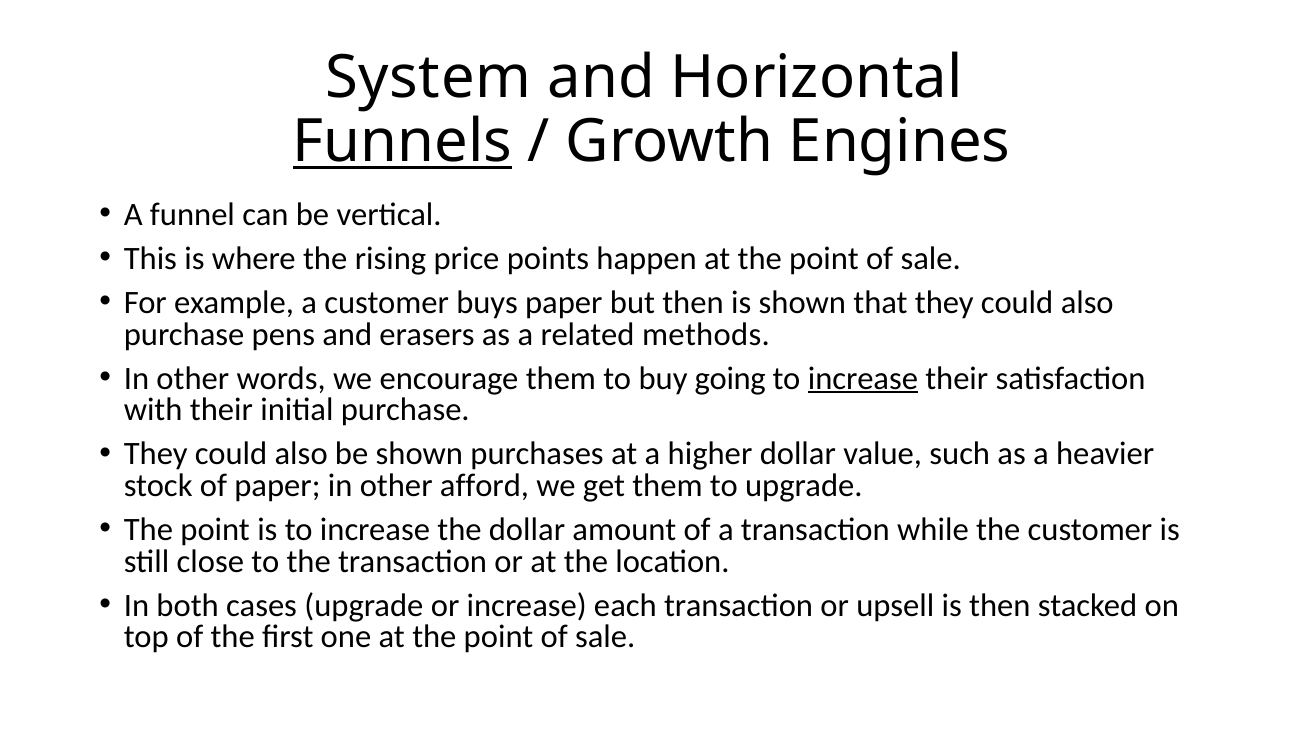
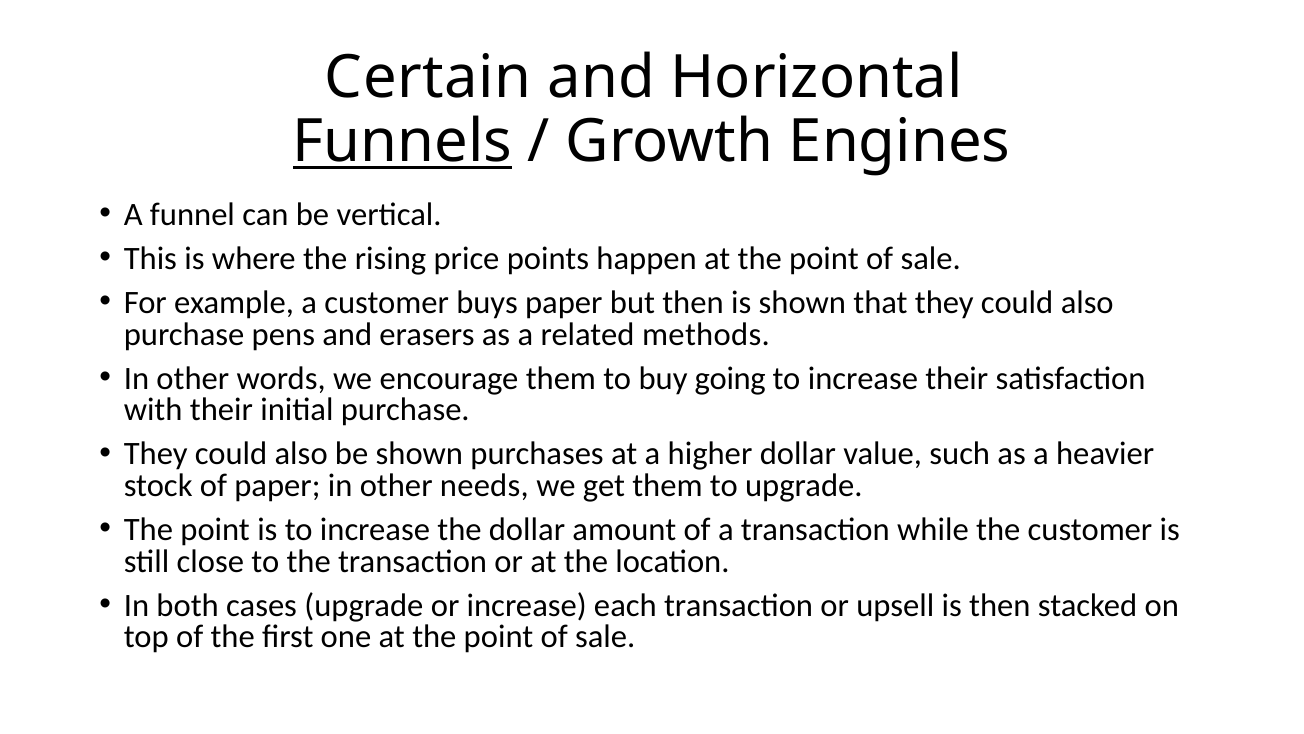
System: System -> Certain
increase at (863, 378) underline: present -> none
afford: afford -> needs
